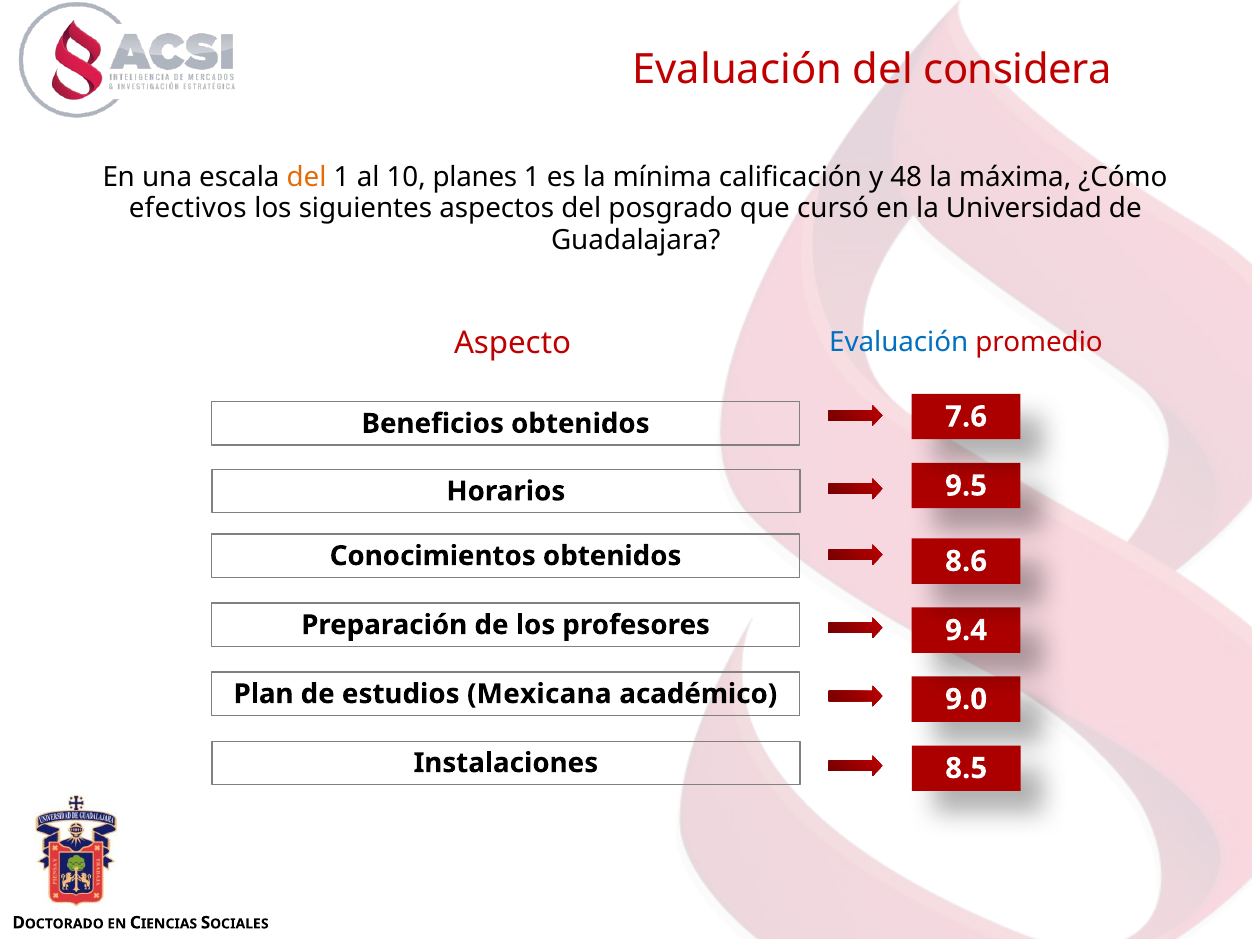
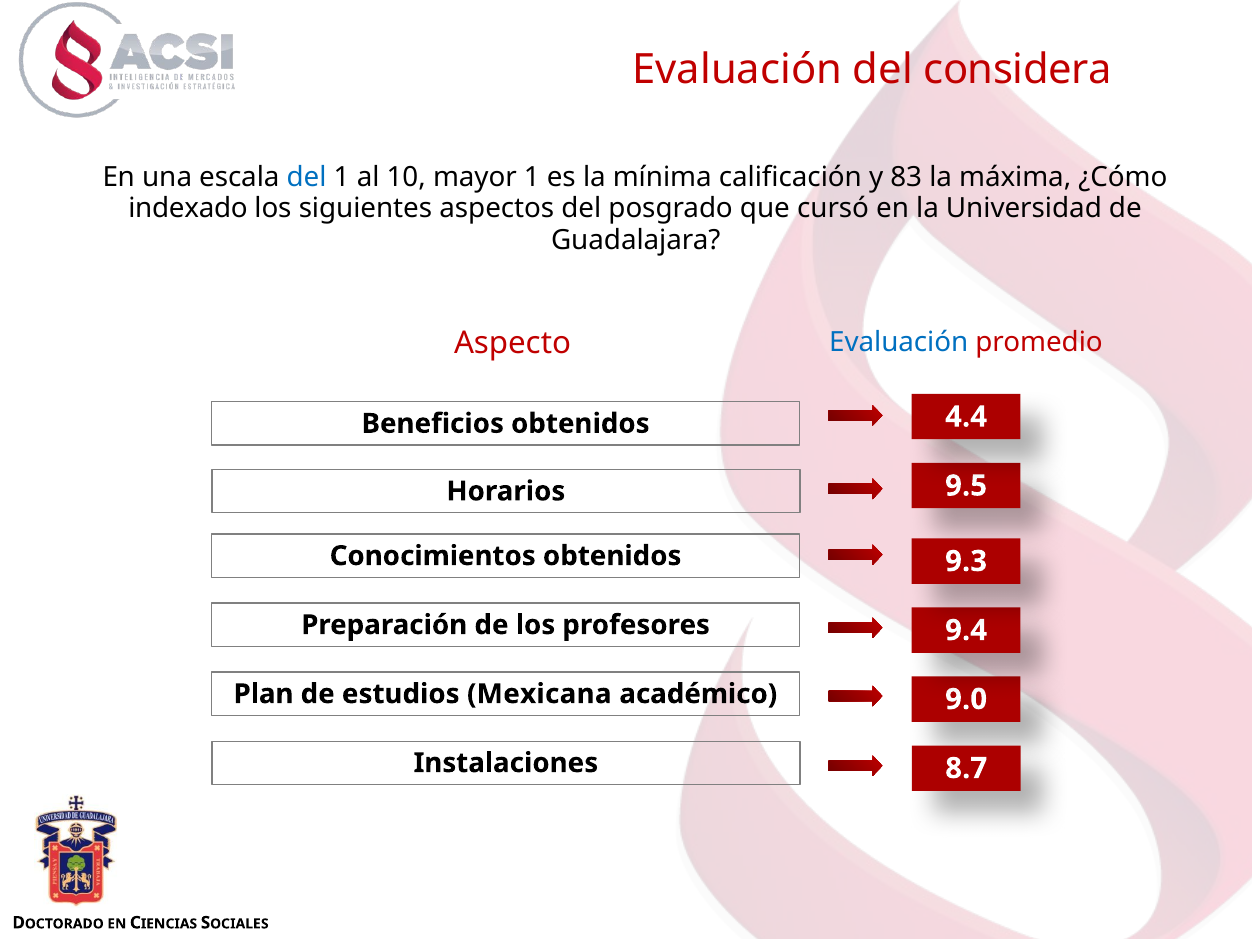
del at (307, 178) colour: orange -> blue
planes: planes -> mayor
48: 48 -> 83
efectivos: efectivos -> indexado
7.6: 7.6 -> 4.4
8.6: 8.6 -> 9.3
8.5: 8.5 -> 8.7
